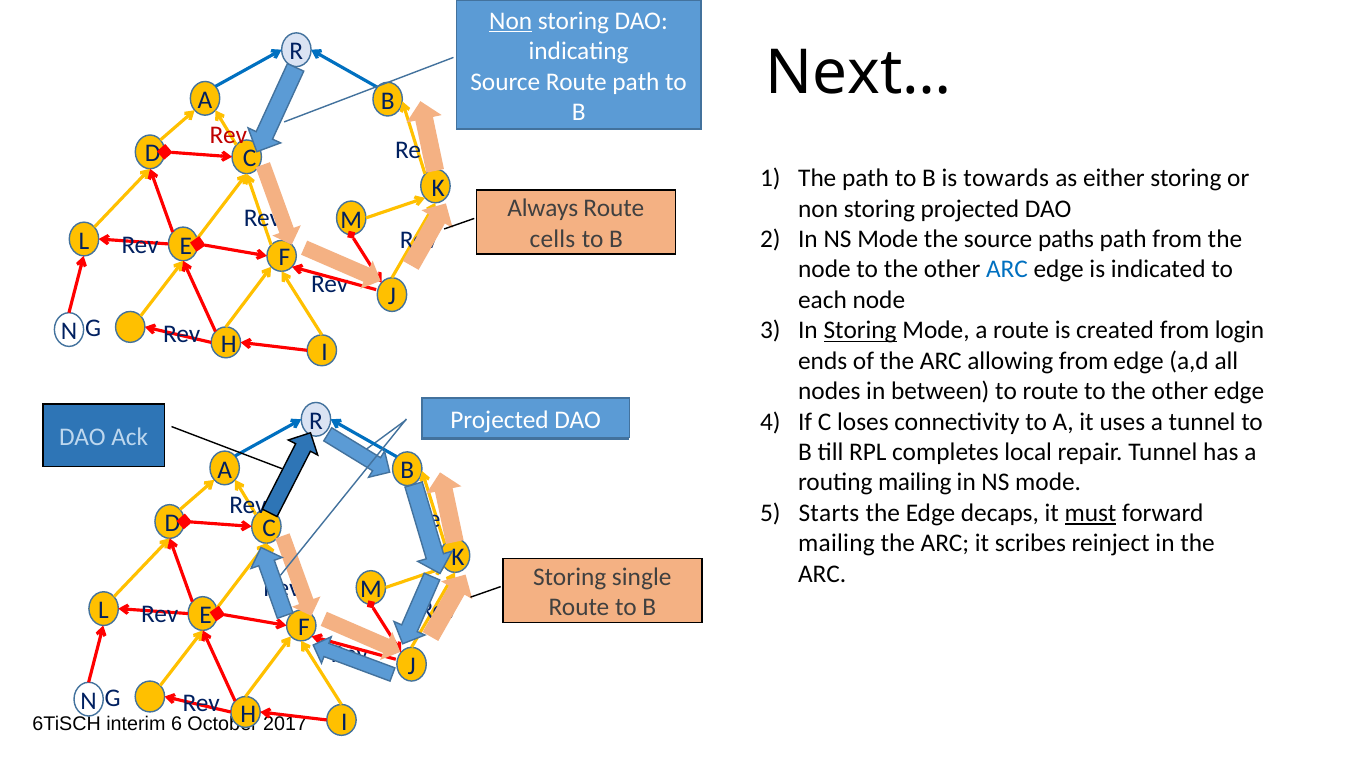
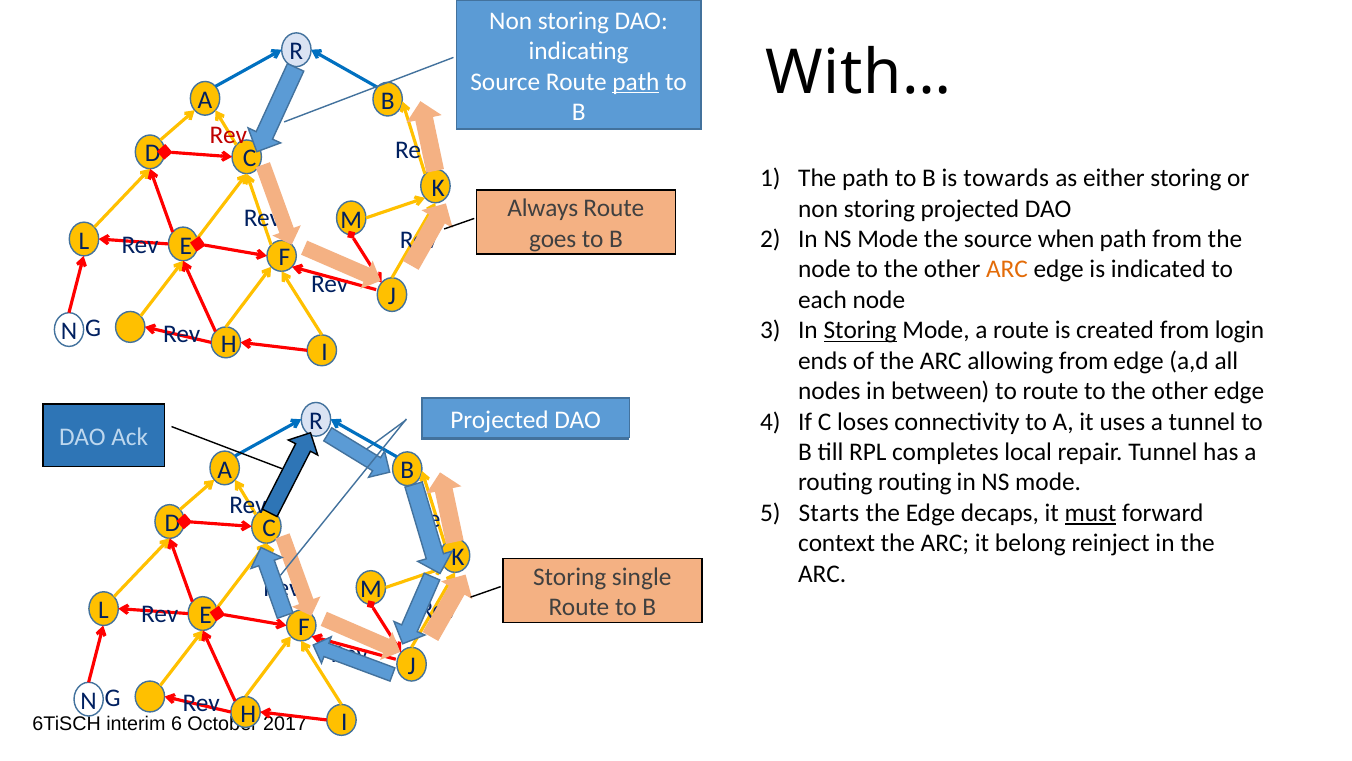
Non at (511, 21) underline: present -> none
Next…: Next… -> With…
path at (636, 82) underline: none -> present
cells: cells -> goes
paths: paths -> when
ARC at (1007, 269) colour: blue -> orange
routing mailing: mailing -> routing
mailing at (836, 543): mailing -> context
scribes: scribes -> belong
